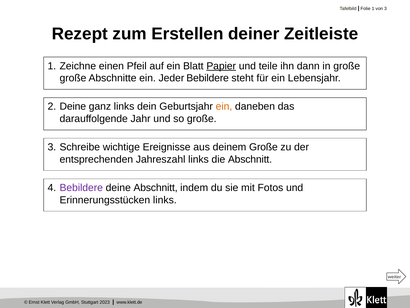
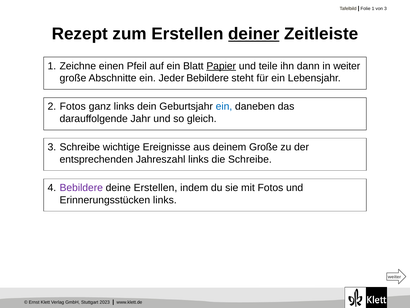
deiner underline: none -> present
in große: große -> weiter
2 Deine: Deine -> Fotos
ein at (224, 106) colour: orange -> blue
so große: große -> gleich
die Abschnitt: Abschnitt -> Schreibe
deine Abschnitt: Abschnitt -> Erstellen
